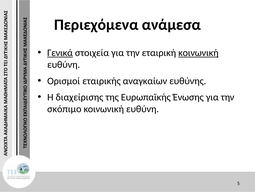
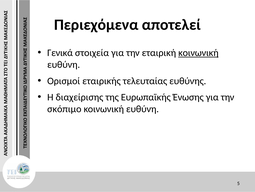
ανάμεσα: ανάμεσα -> αποτελεί
Γενικά underline: present -> none
αναγκαίων: αναγκαίων -> τελευταίας
